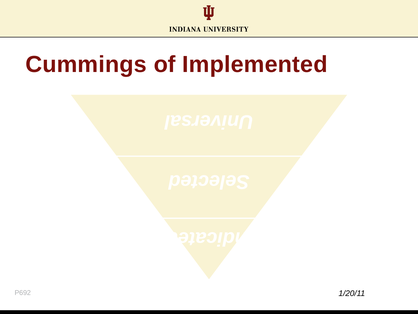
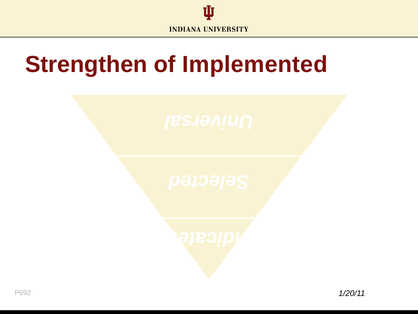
Cummings: Cummings -> Strengthen
